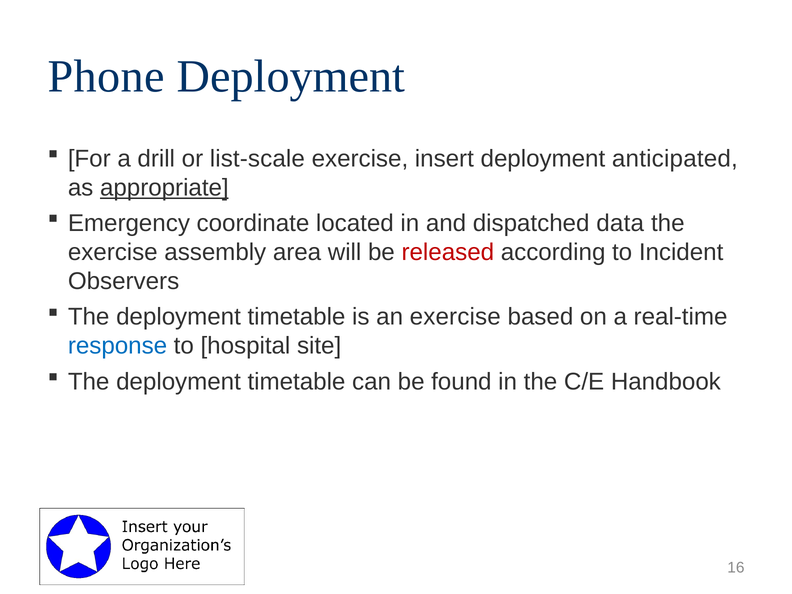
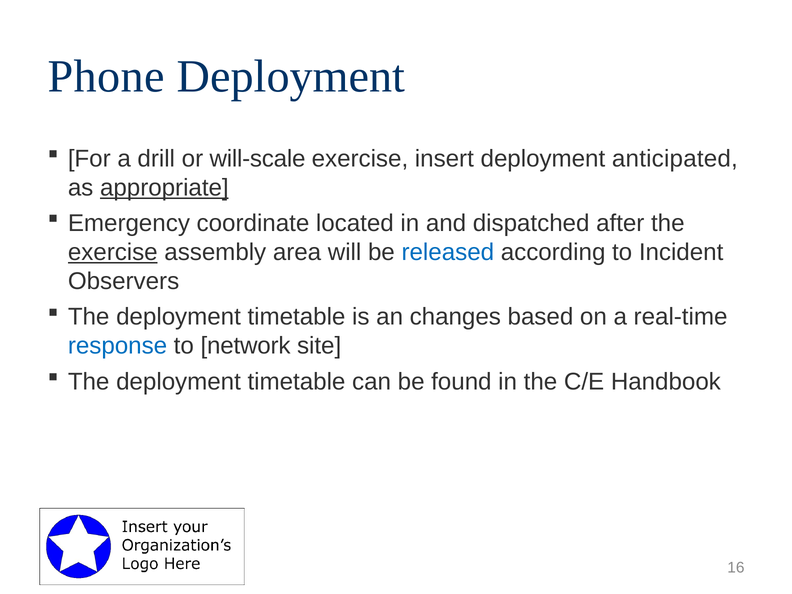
list-scale: list-scale -> will-scale
data: data -> after
exercise at (113, 252) underline: none -> present
released colour: red -> blue
an exercise: exercise -> changes
hospital: hospital -> network
